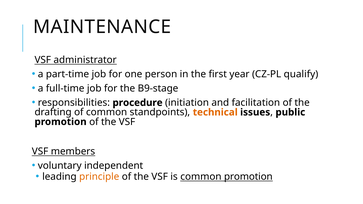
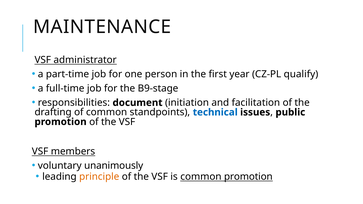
procedure: procedure -> document
technical colour: orange -> blue
independent: independent -> unanimously
